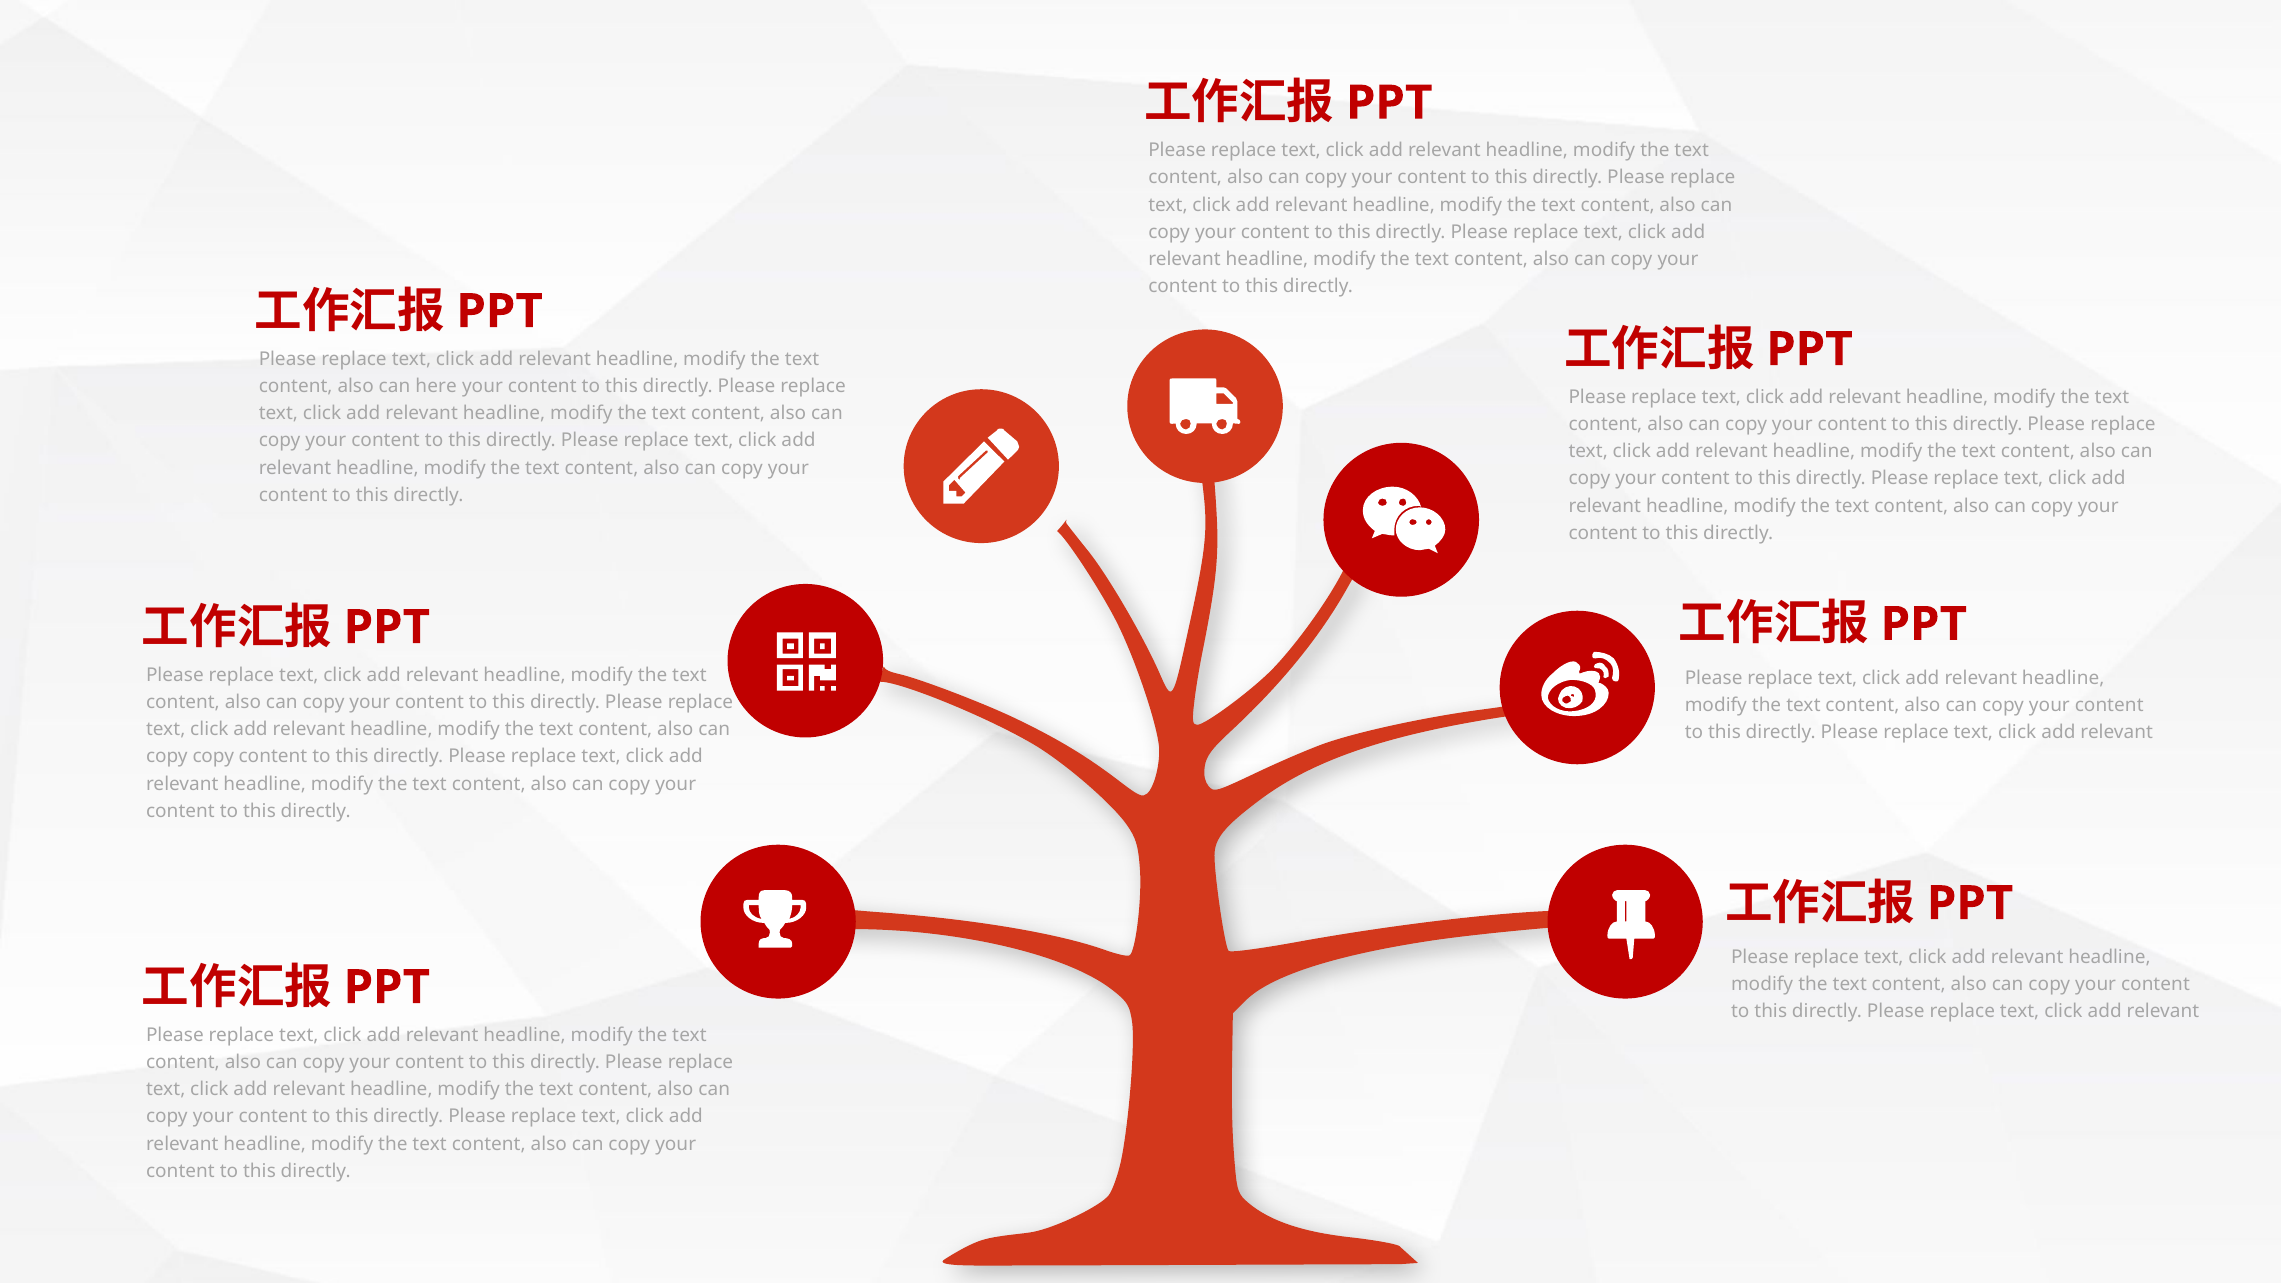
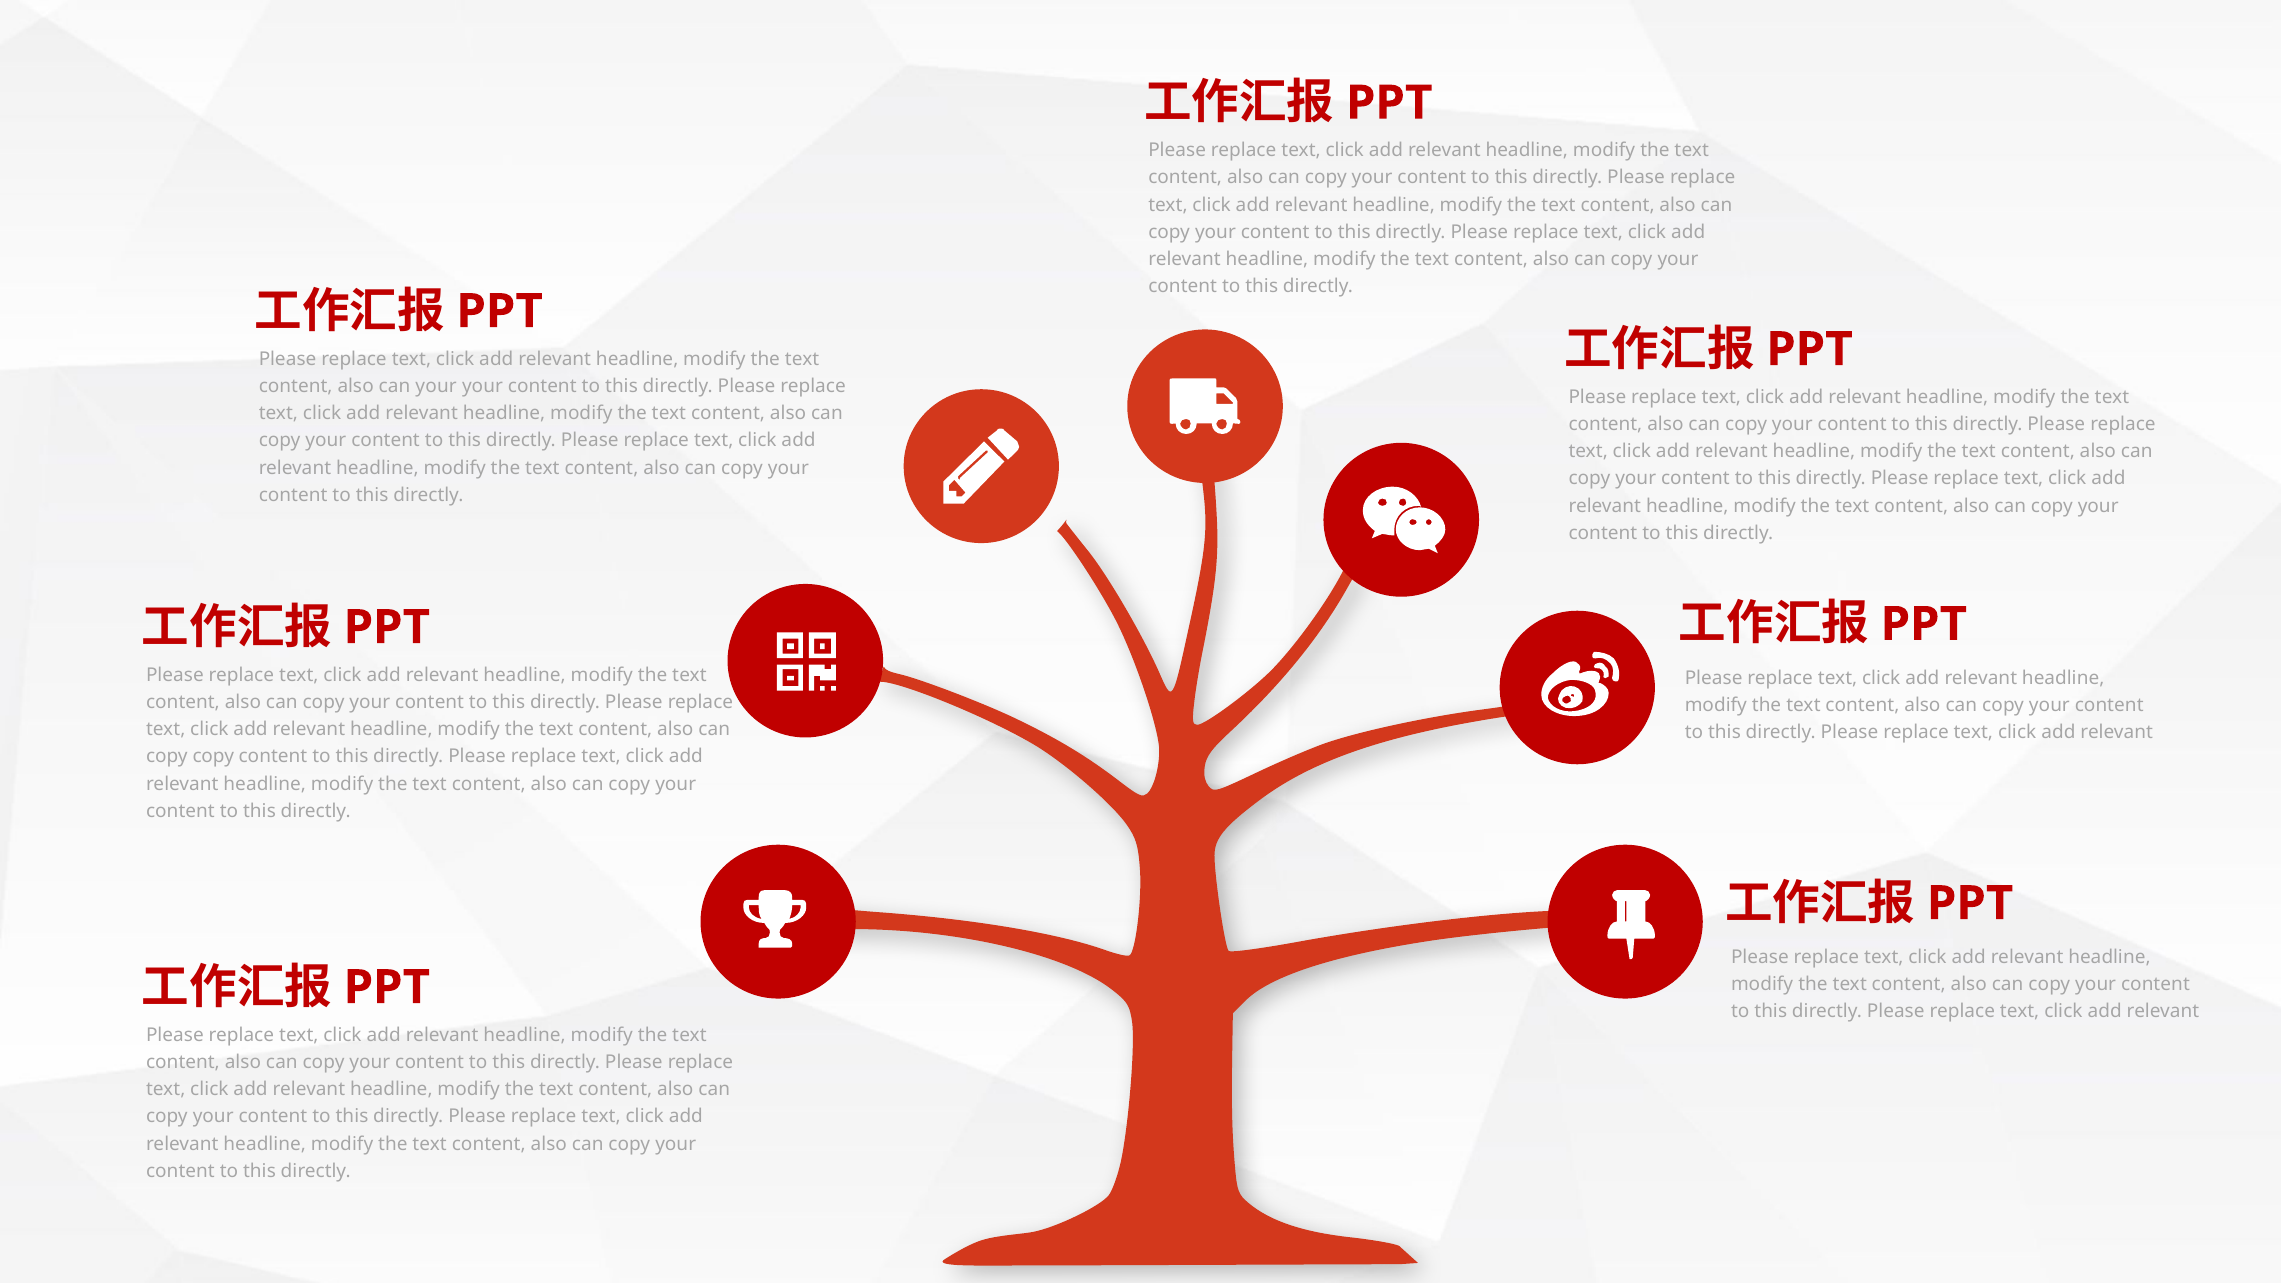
can here: here -> your
